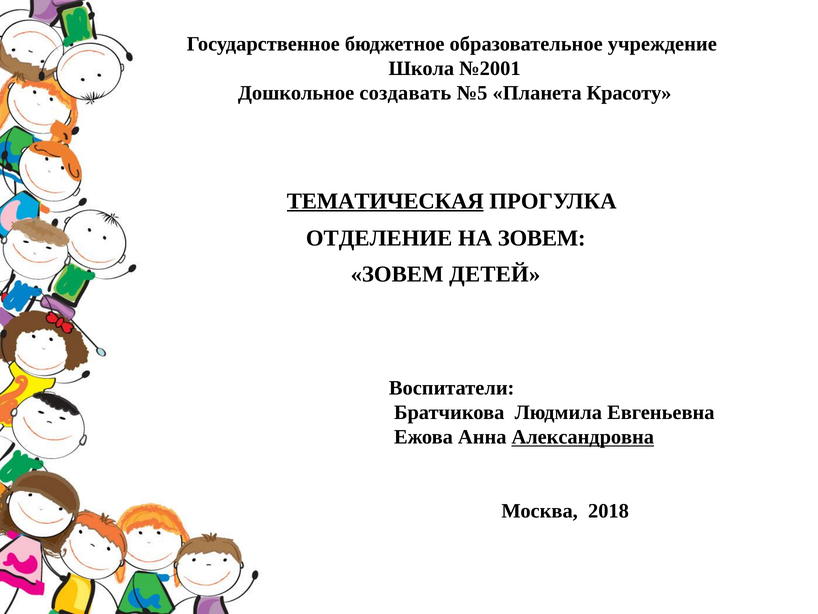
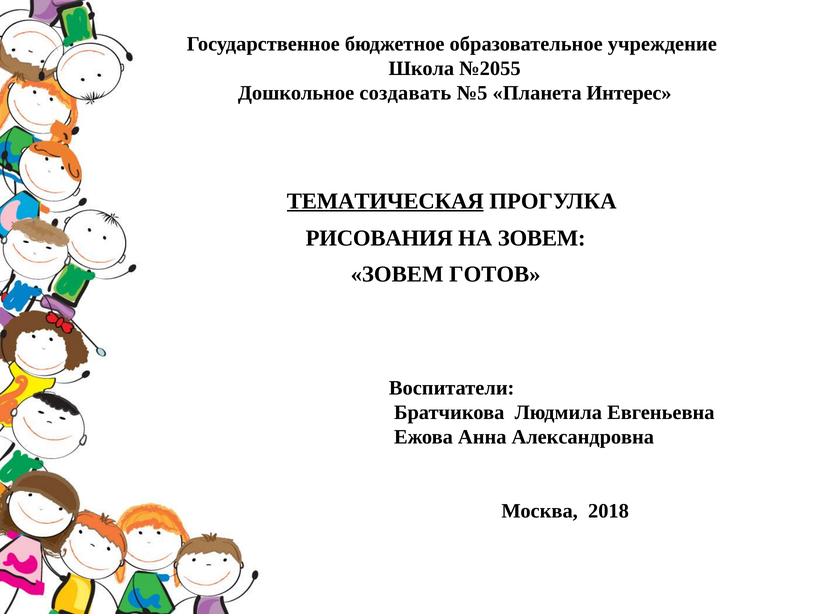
№2001: №2001 -> №2055
Красоту: Красоту -> Интерес
ОТДЕЛЕНИЕ: ОТДЕЛЕНИЕ -> РИСОВАНИЯ
ДЕТЕЙ: ДЕТЕЙ -> ГОТОВ
Александровна underline: present -> none
